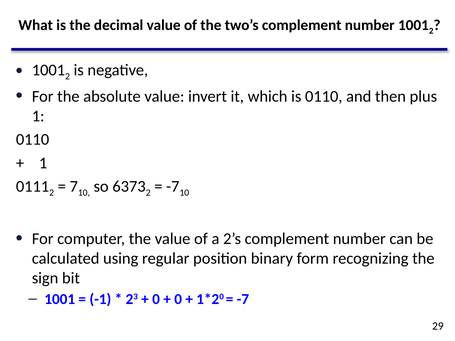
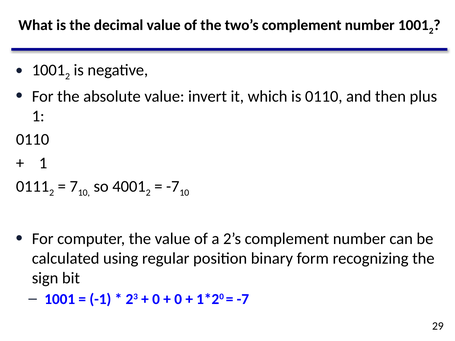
6373: 6373 -> 4001
